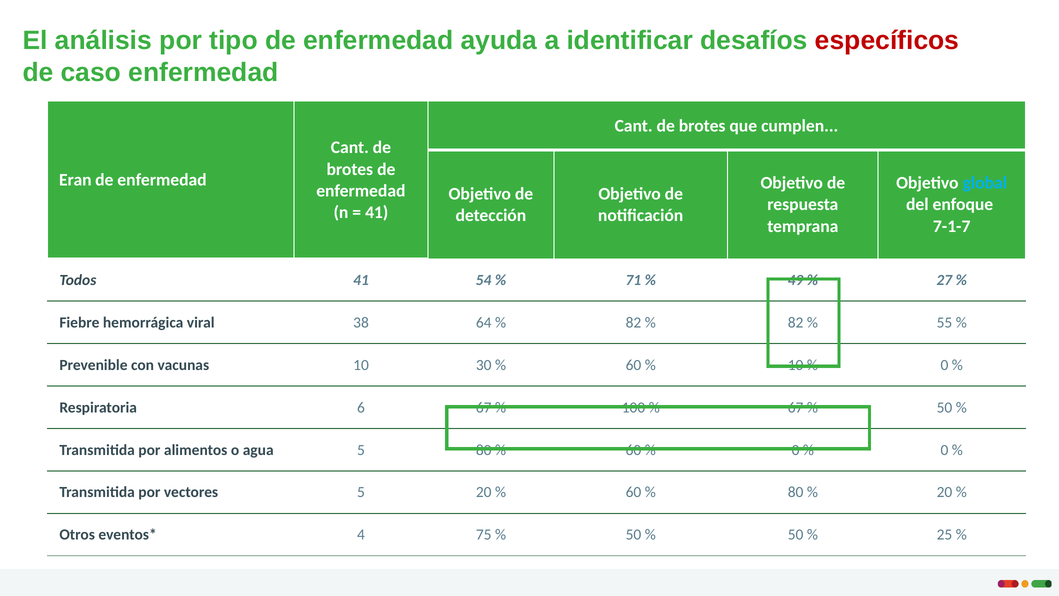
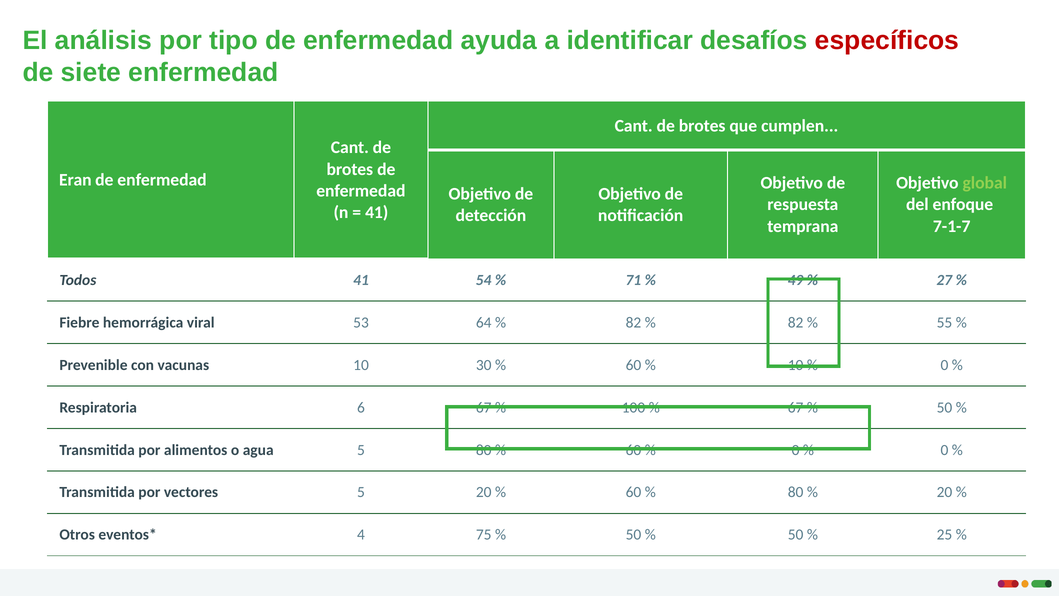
caso: caso -> siete
global colour: light blue -> light green
38: 38 -> 53
